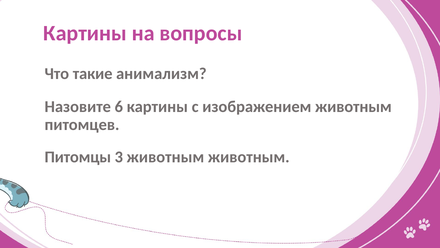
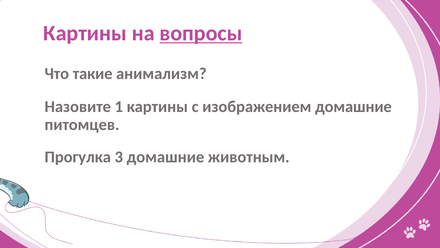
вопросы underline: none -> present
6: 6 -> 1
изображением животным: животным -> домашние
Питомцы: Питомцы -> Прогулка
3 животным: животным -> домашние
